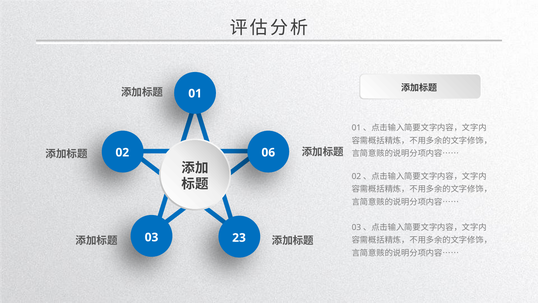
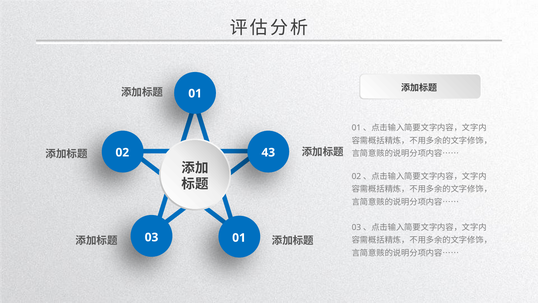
06: 06 -> 43
03 23: 23 -> 01
